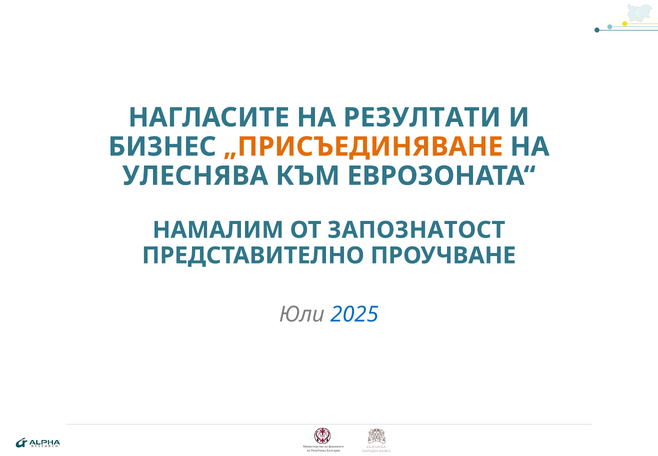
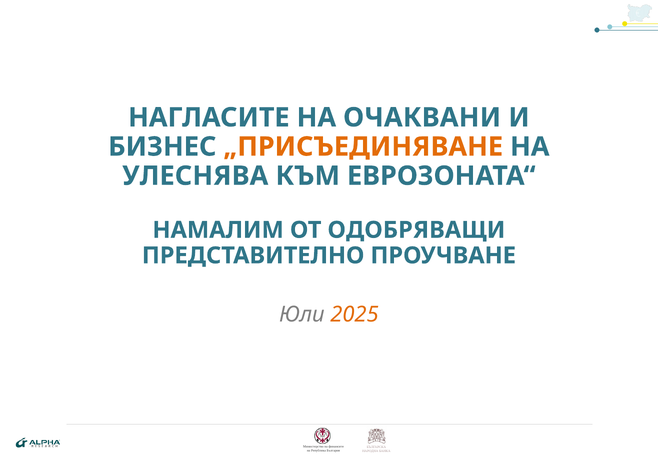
РЕЗУЛТАТИ: РЕЗУЛТАТИ -> ОЧАКВАНИ
ЗАПОЗНАТОСТ: ЗАПОЗНАТОСТ -> ОДОБРЯВАЩИ
2025 colour: blue -> orange
